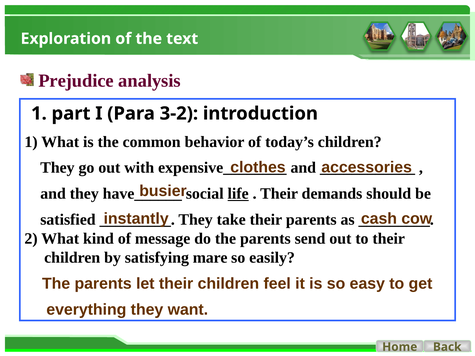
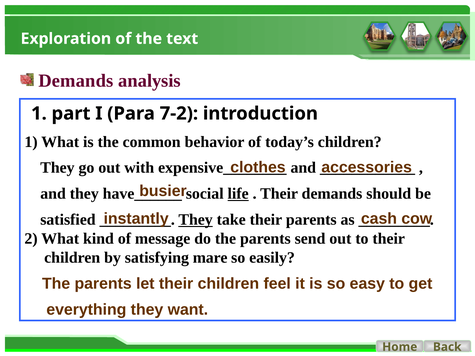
Prejudice at (76, 81): Prejudice -> Demands
3-2: 3-2 -> 7-2
They at (196, 220) underline: none -> present
